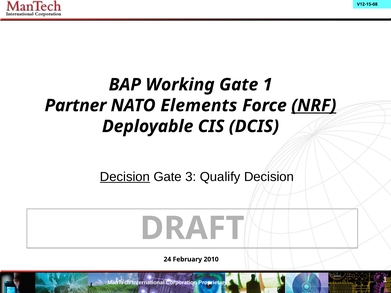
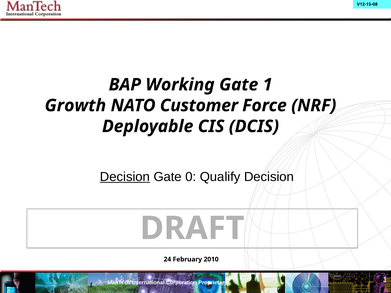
Partner: Partner -> Growth
Elements: Elements -> Customer
NRF underline: present -> none
3: 3 -> 0
